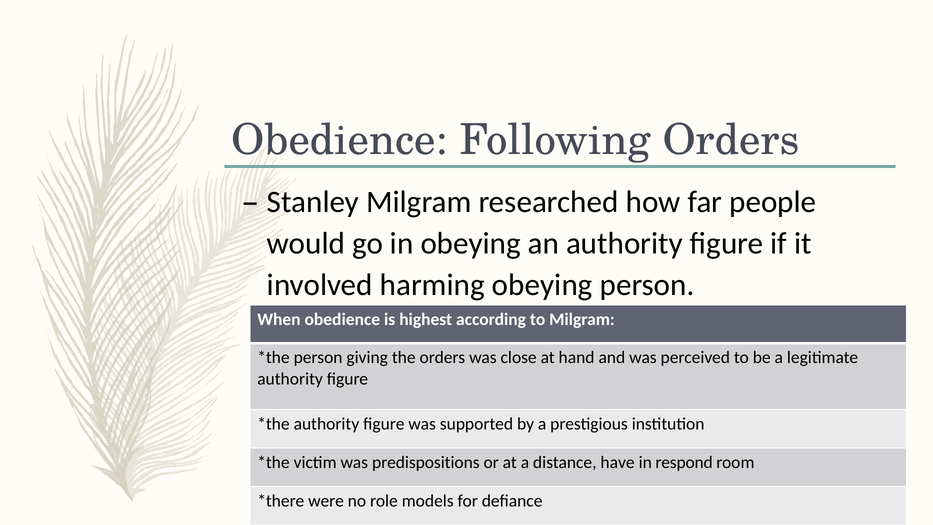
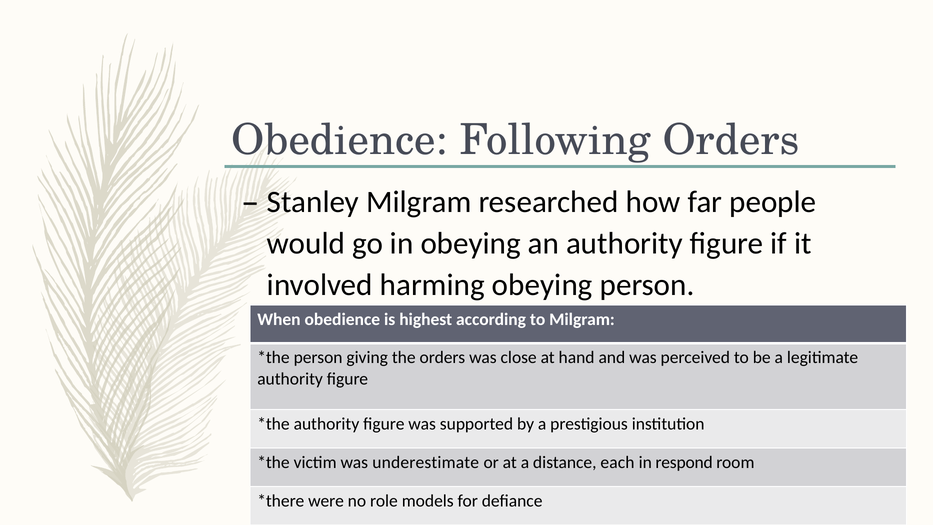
predispositions: predispositions -> underestimate
have: have -> each
